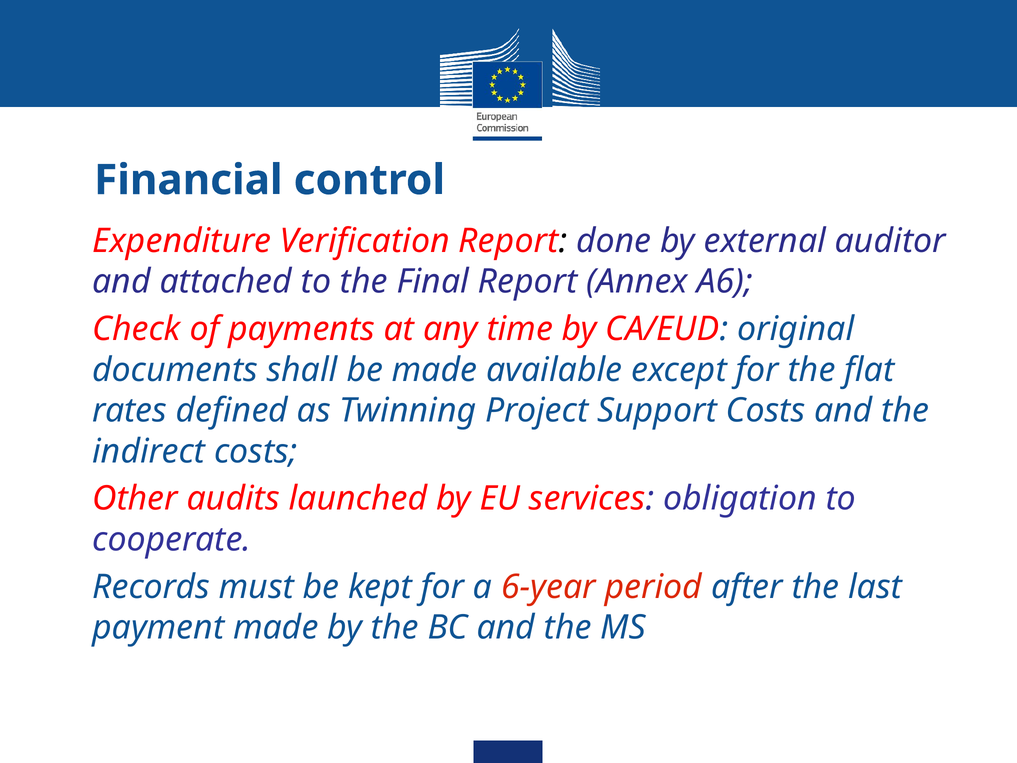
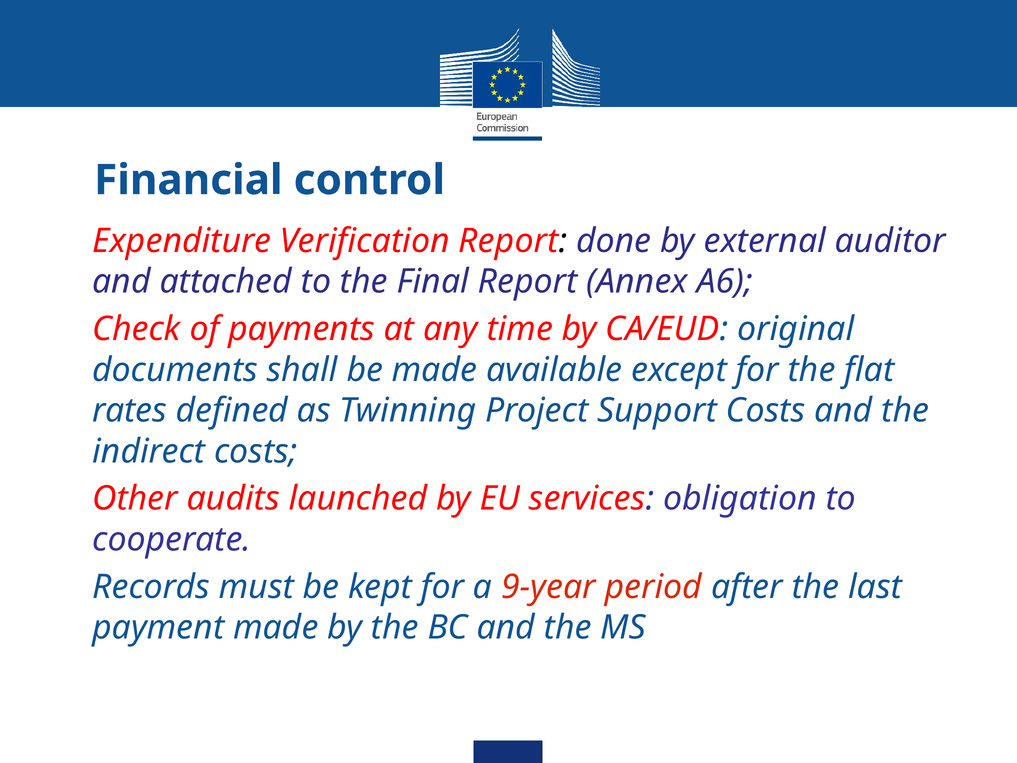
6-year: 6-year -> 9-year
